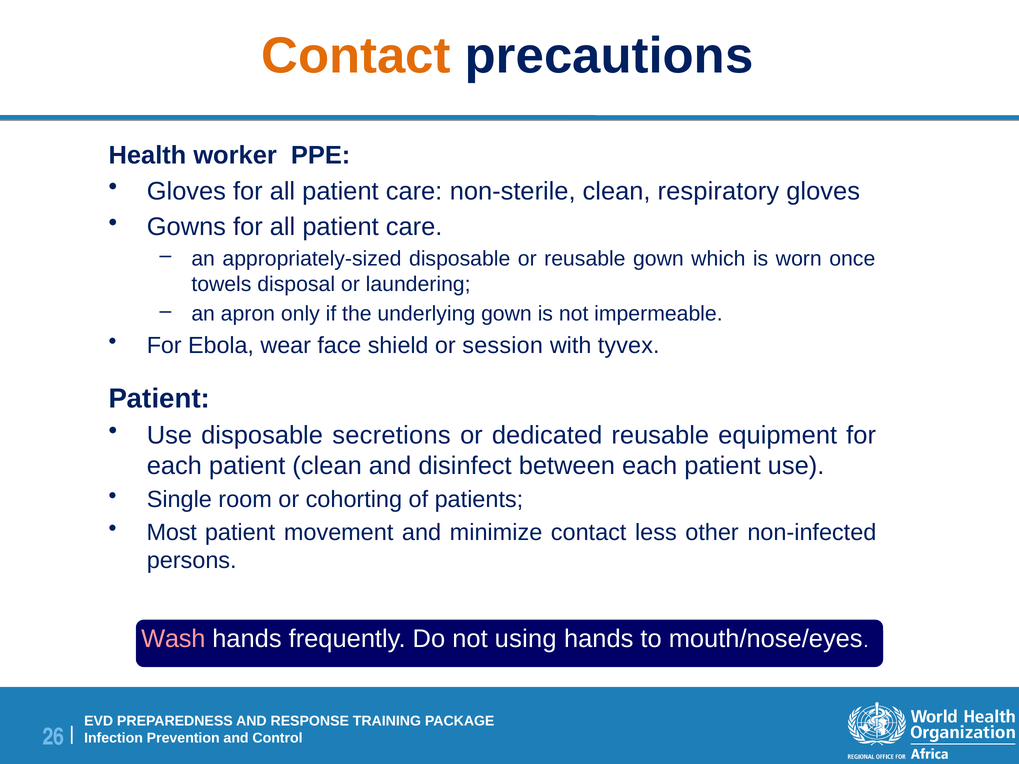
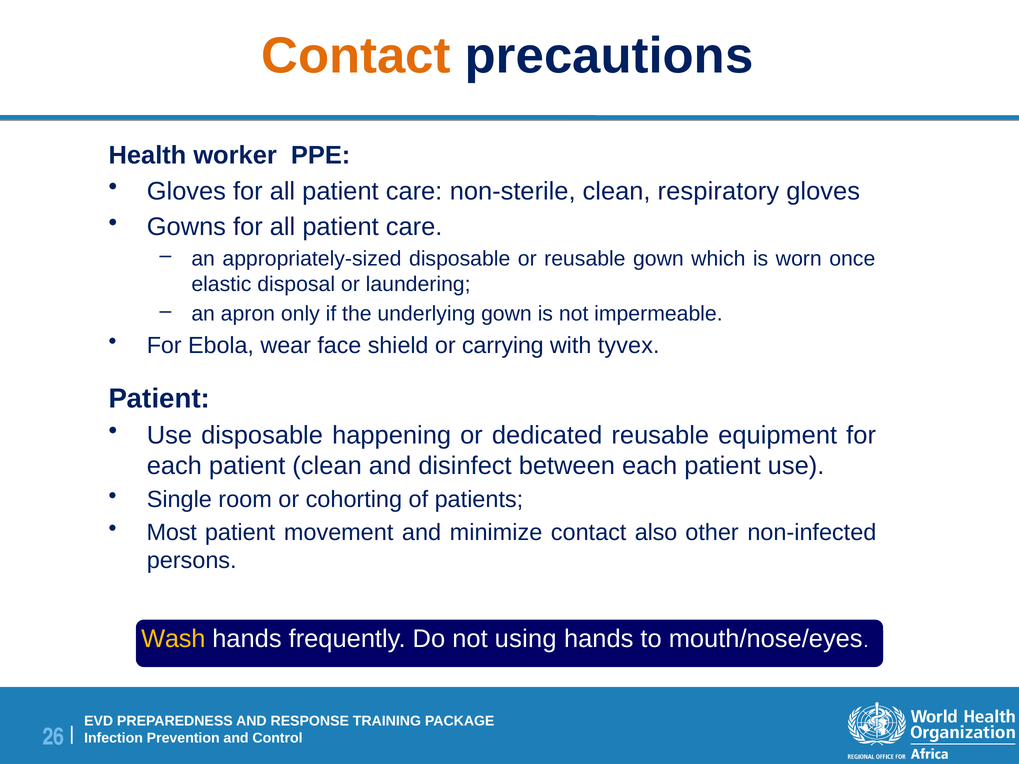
towels: towels -> elastic
session: session -> carrying
secretions: secretions -> happening
less: less -> also
Wash colour: pink -> yellow
